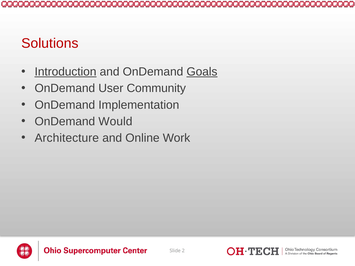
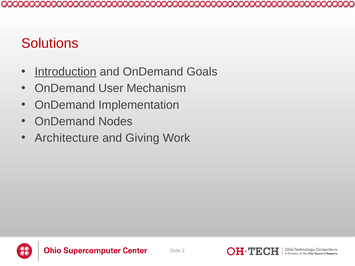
Goals underline: present -> none
Community: Community -> Mechanism
Would: Would -> Nodes
Online: Online -> Giving
